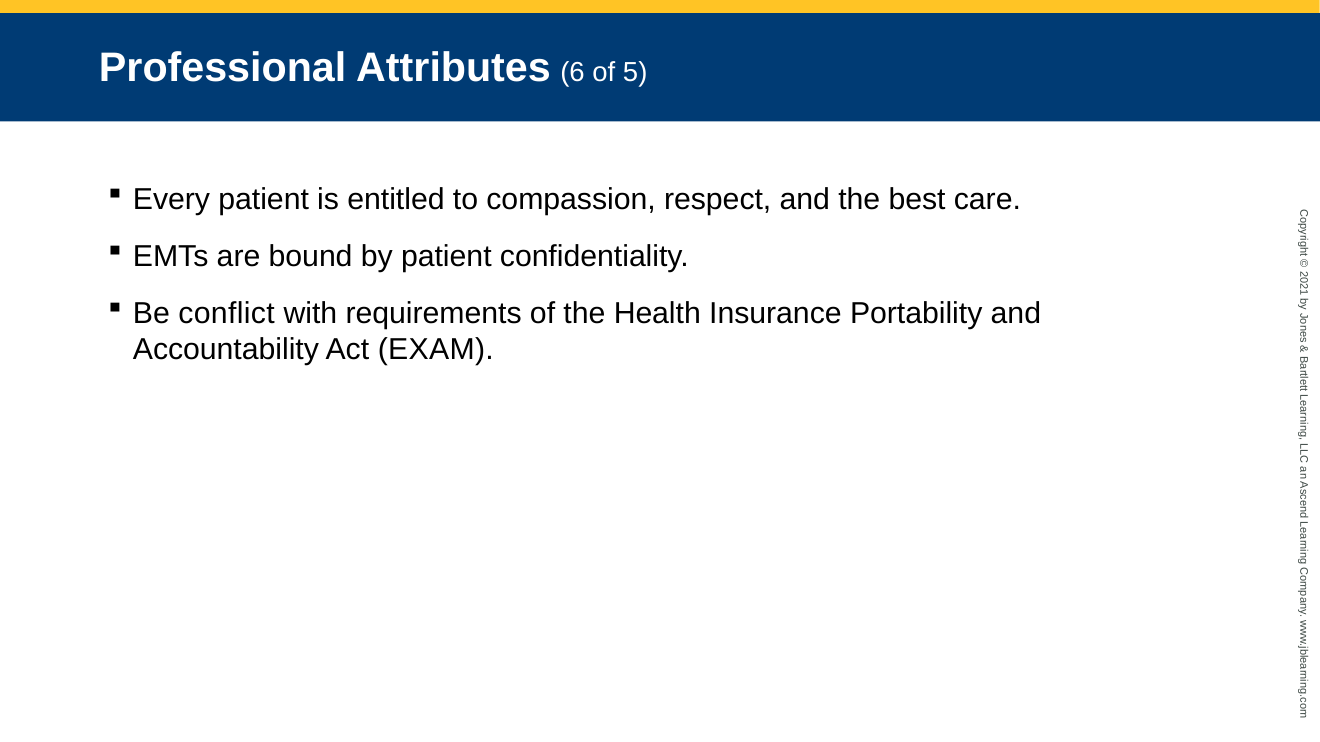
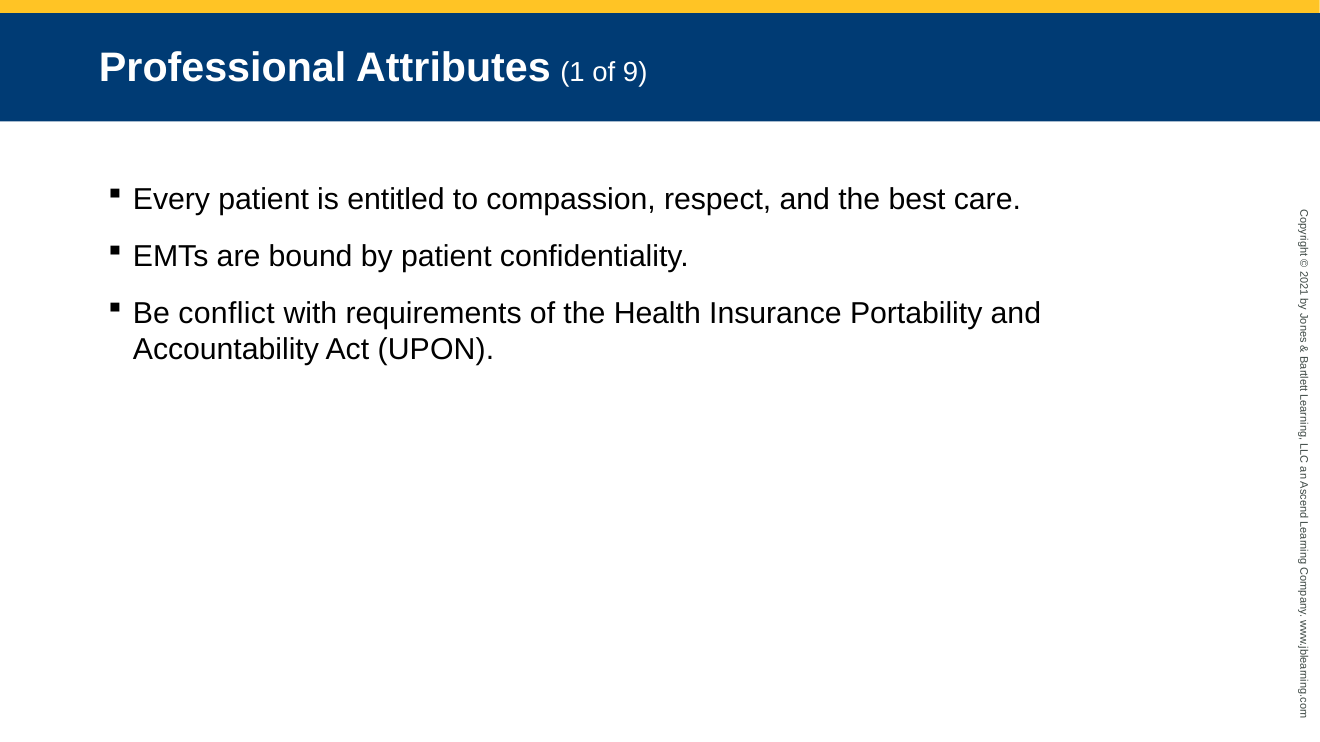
Attributes 6: 6 -> 1
5: 5 -> 9
EXAM: EXAM -> UPON
